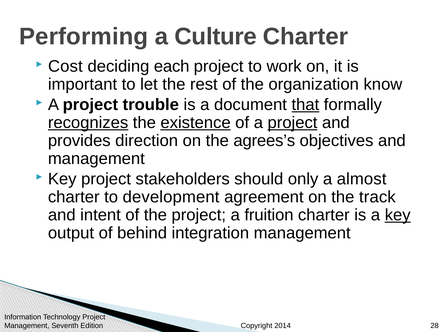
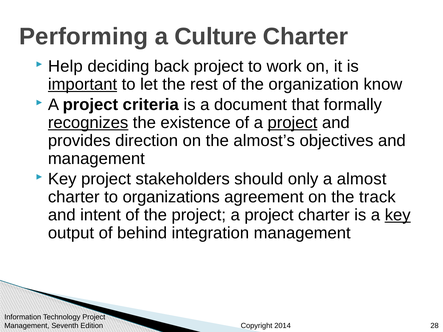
Cost: Cost -> Help
each: each -> back
important underline: none -> present
trouble: trouble -> criteria
that underline: present -> none
existence underline: present -> none
agrees’s: agrees’s -> almost’s
development: development -> organizations
project a fruition: fruition -> project
